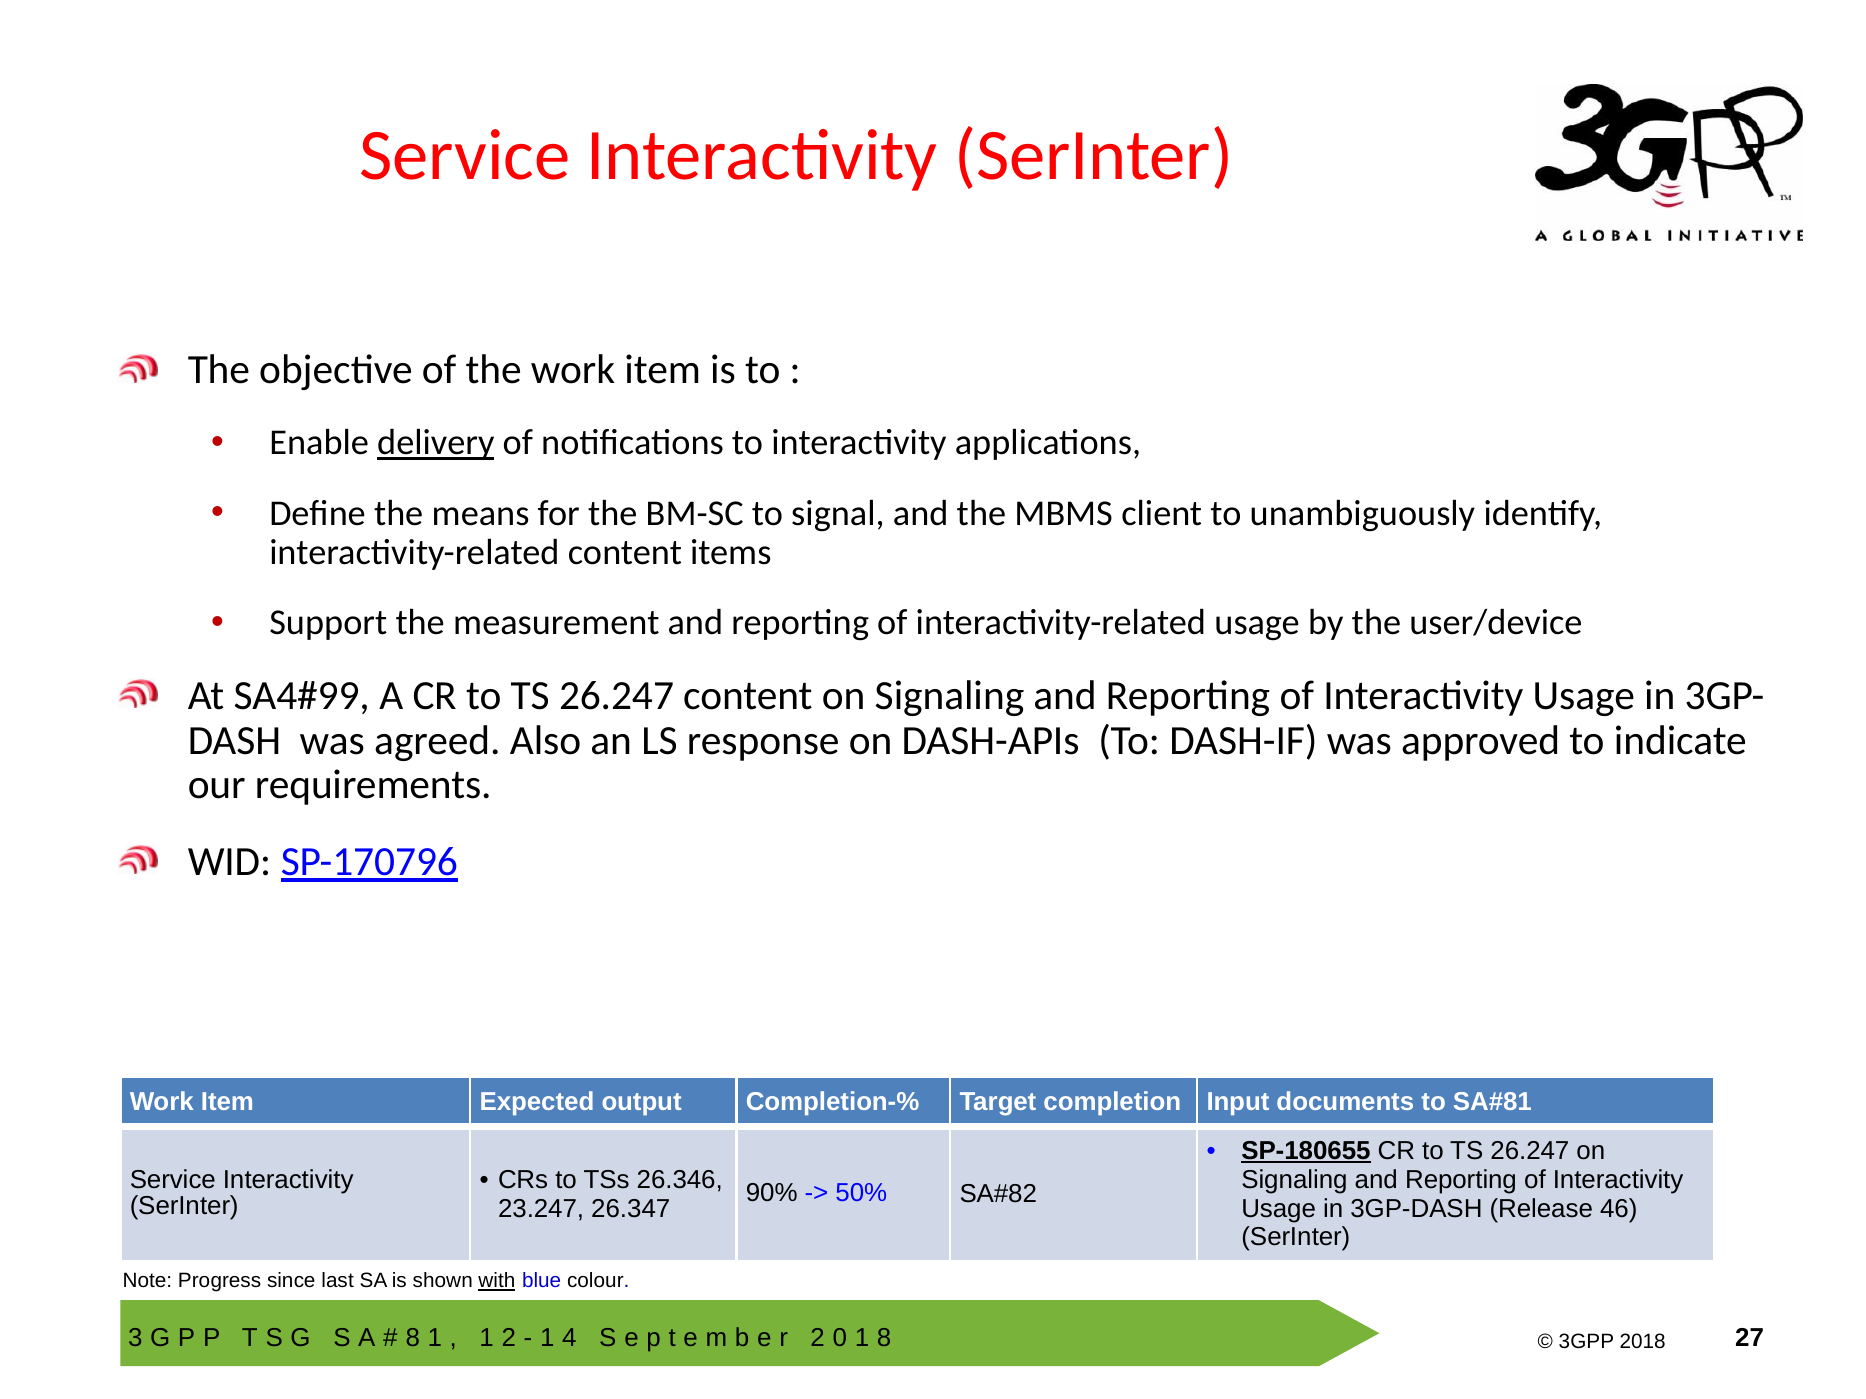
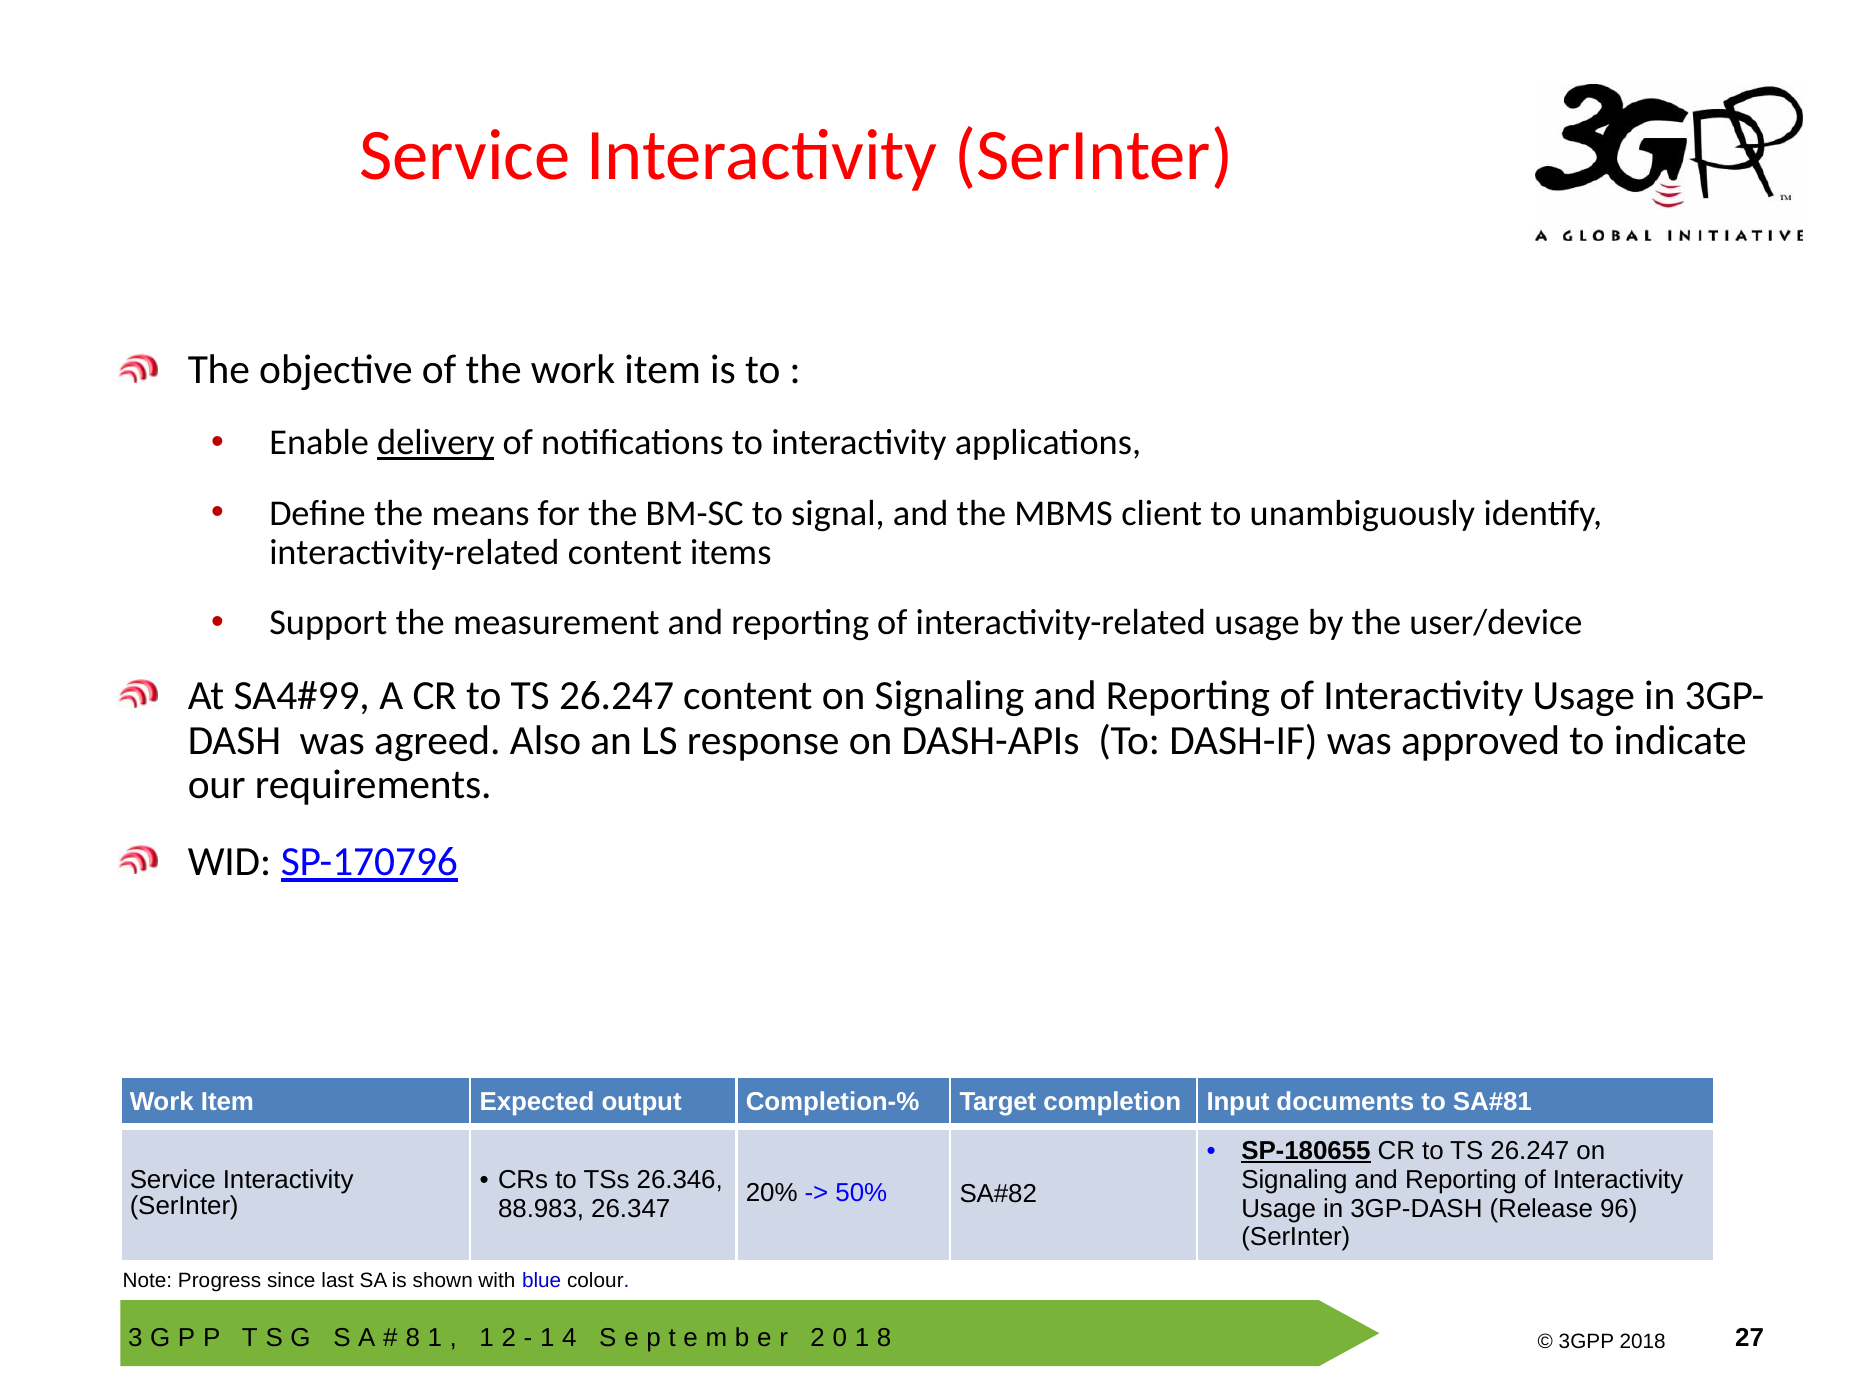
90%: 90% -> 20%
23.247: 23.247 -> 88.983
46: 46 -> 96
with underline: present -> none
